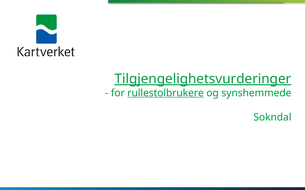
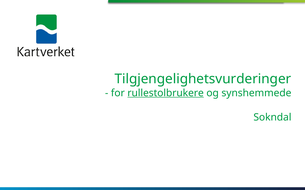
Tilgjengelighetsvurderinger underline: present -> none
